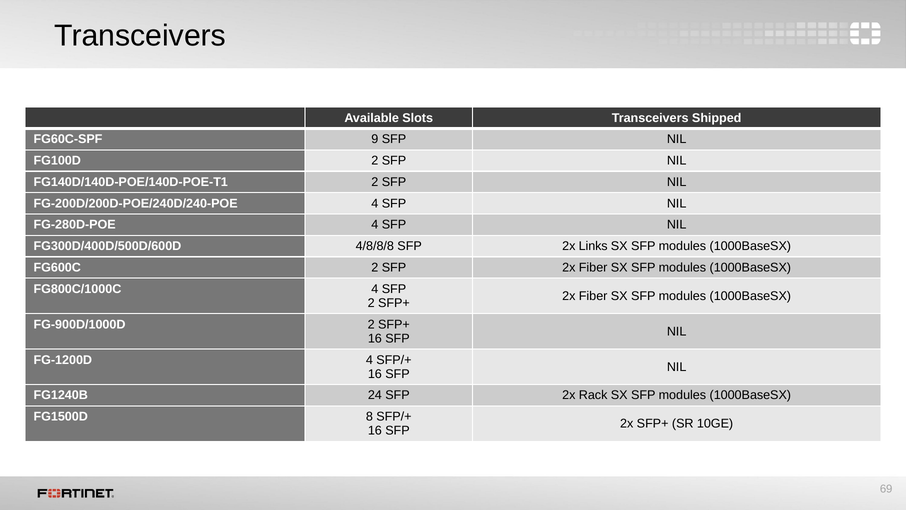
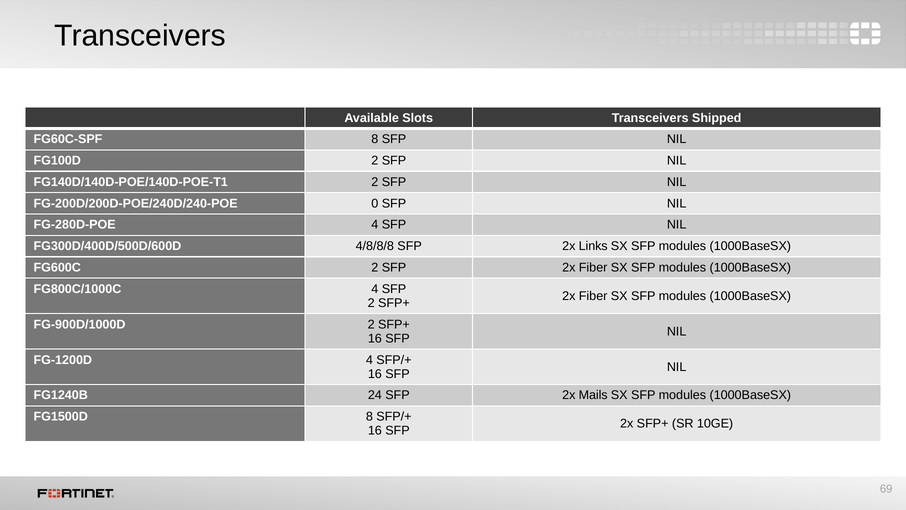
FG60C-SPF 9: 9 -> 8
FG-200D/200D-POE/240D/240-POE 4: 4 -> 0
Rack: Rack -> Mails
